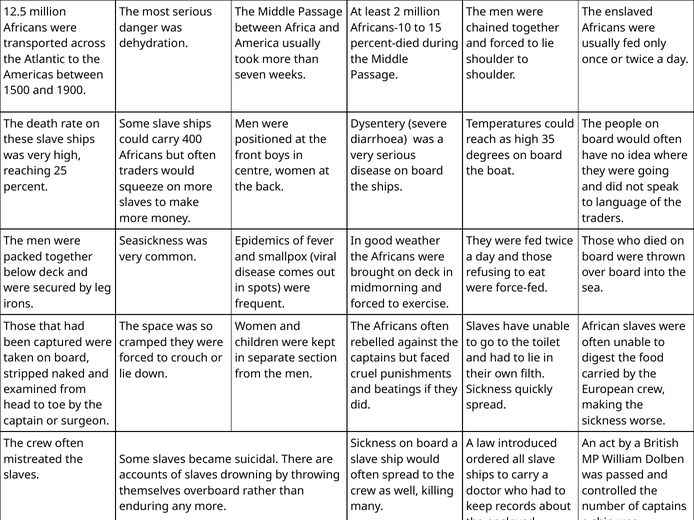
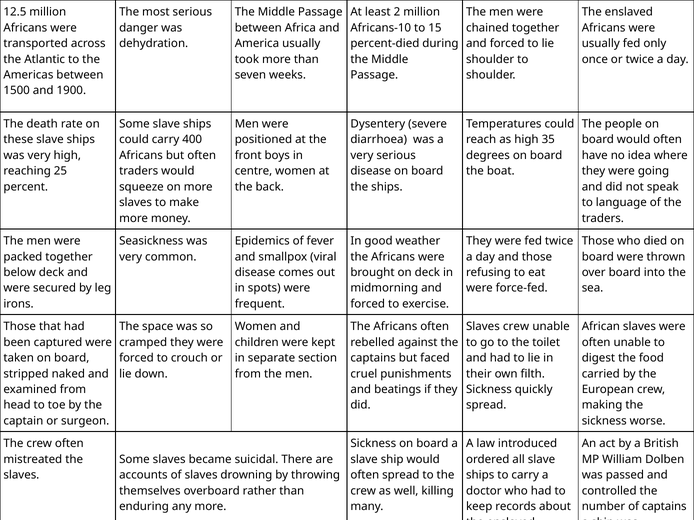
Slaves have: have -> crew
